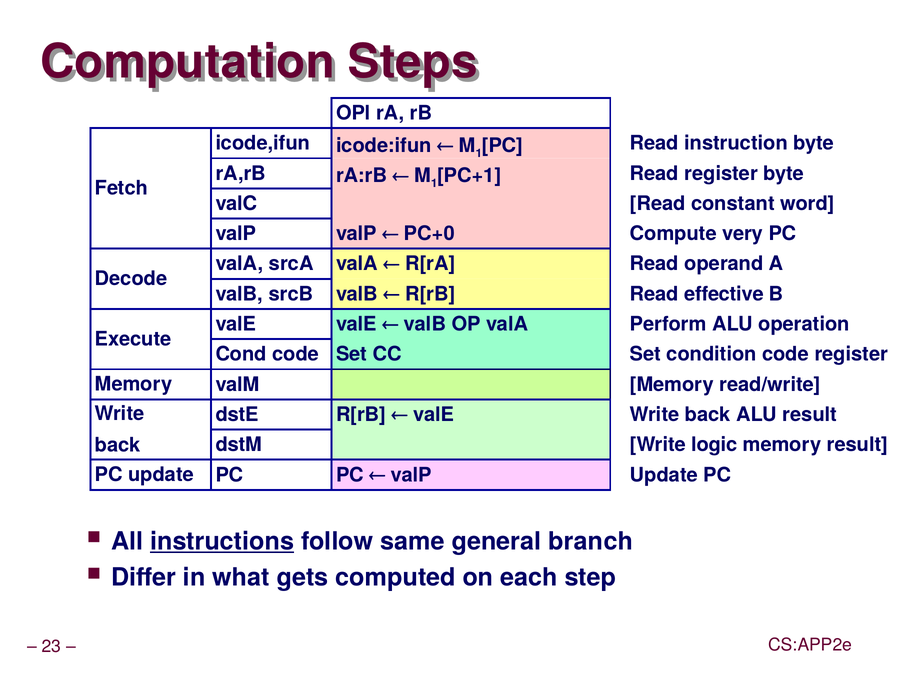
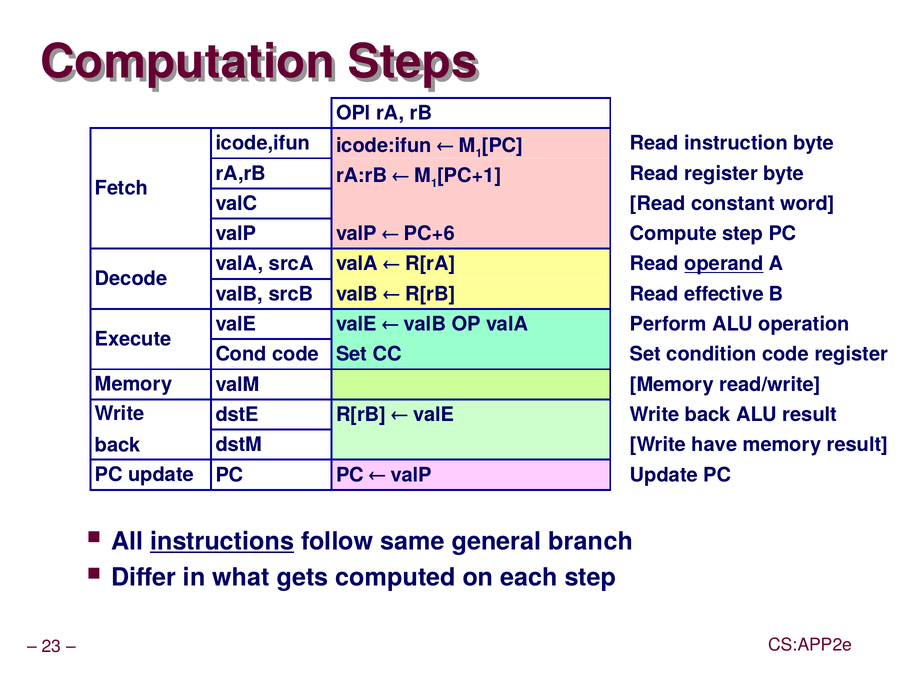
PC+0: PC+0 -> PC+6
Compute very: very -> step
operand underline: none -> present
logic: logic -> have
